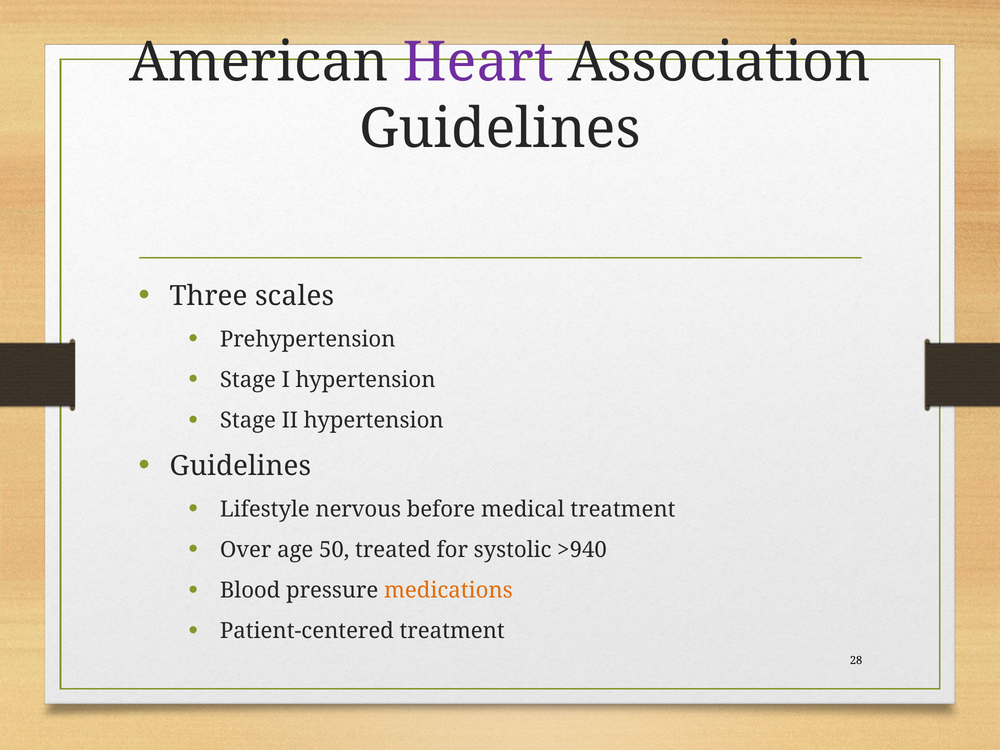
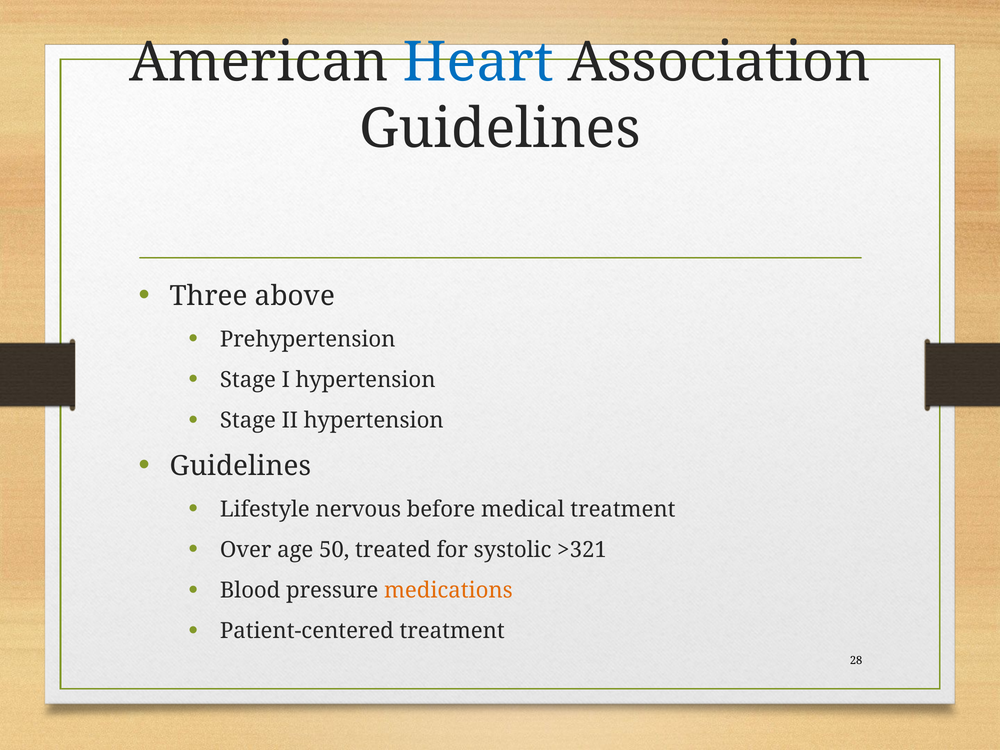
Heart colour: purple -> blue
scales: scales -> above
>940: >940 -> >321
